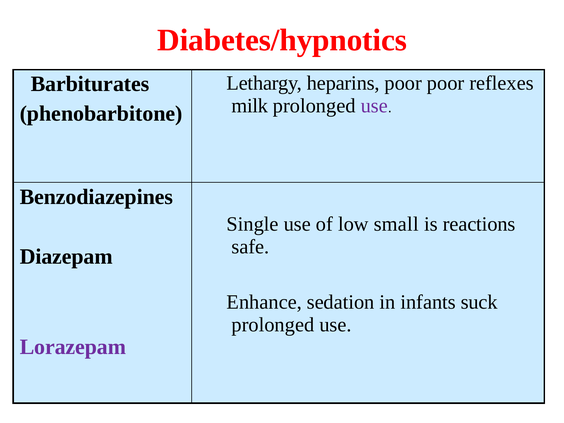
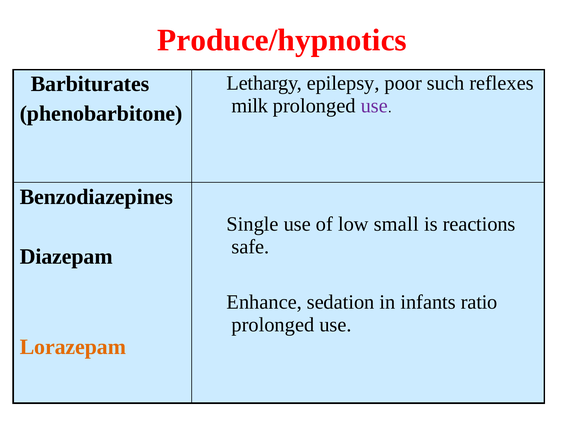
Diabetes/hypnotics: Diabetes/hypnotics -> Produce/hypnotics
heparins: heparins -> epilepsy
poor poor: poor -> such
suck: suck -> ratio
Lorazepam colour: purple -> orange
